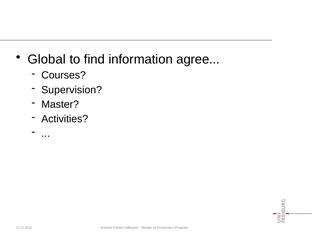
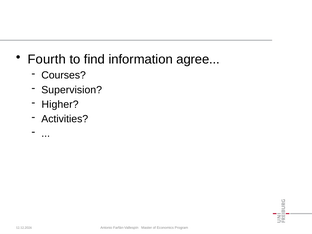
Global: Global -> Fourth
Master at (60, 104): Master -> Higher
